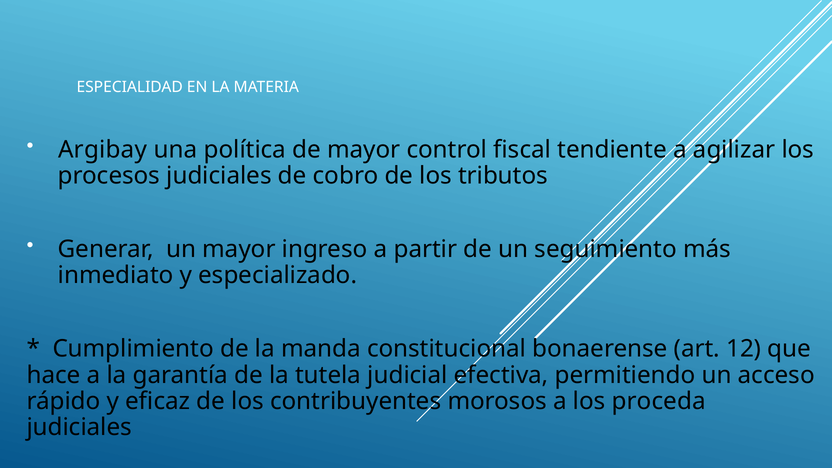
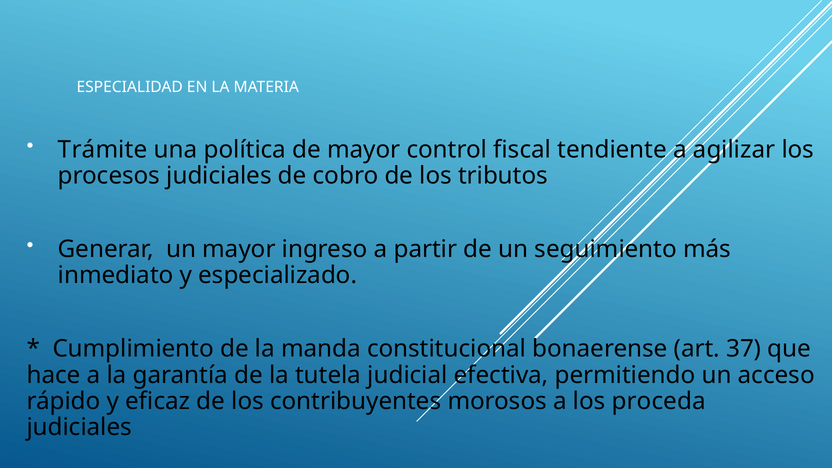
Argibay: Argibay -> Trámite
12: 12 -> 37
